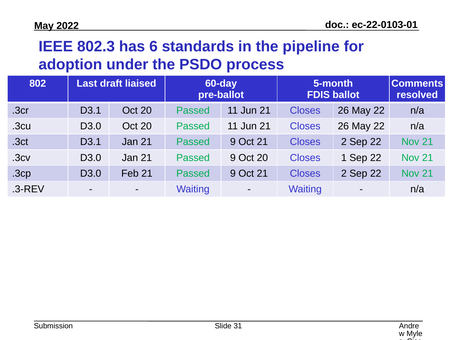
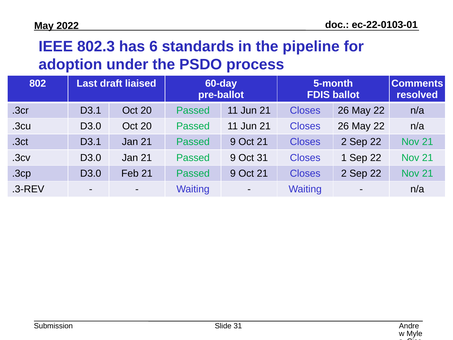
9 Oct 20: 20 -> 31
